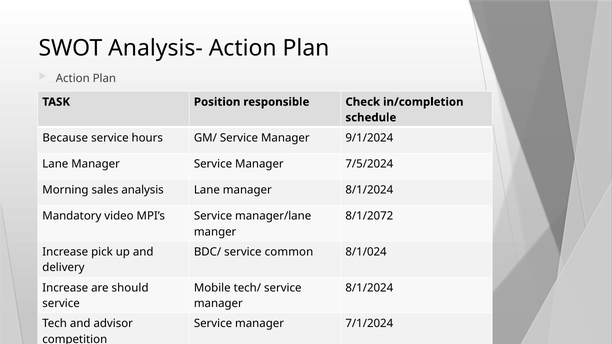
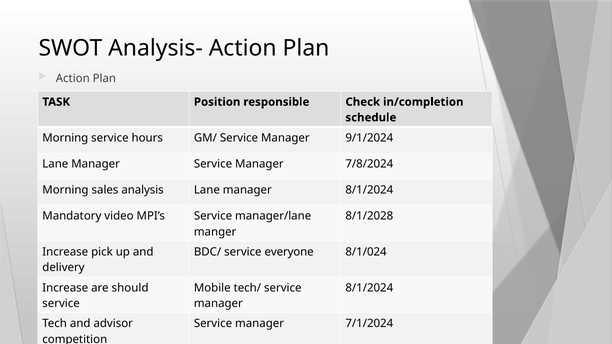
Because at (65, 138): Because -> Morning
7/5/2024: 7/5/2024 -> 7/8/2024
8/1/2072: 8/1/2072 -> 8/1/2028
common: common -> everyone
